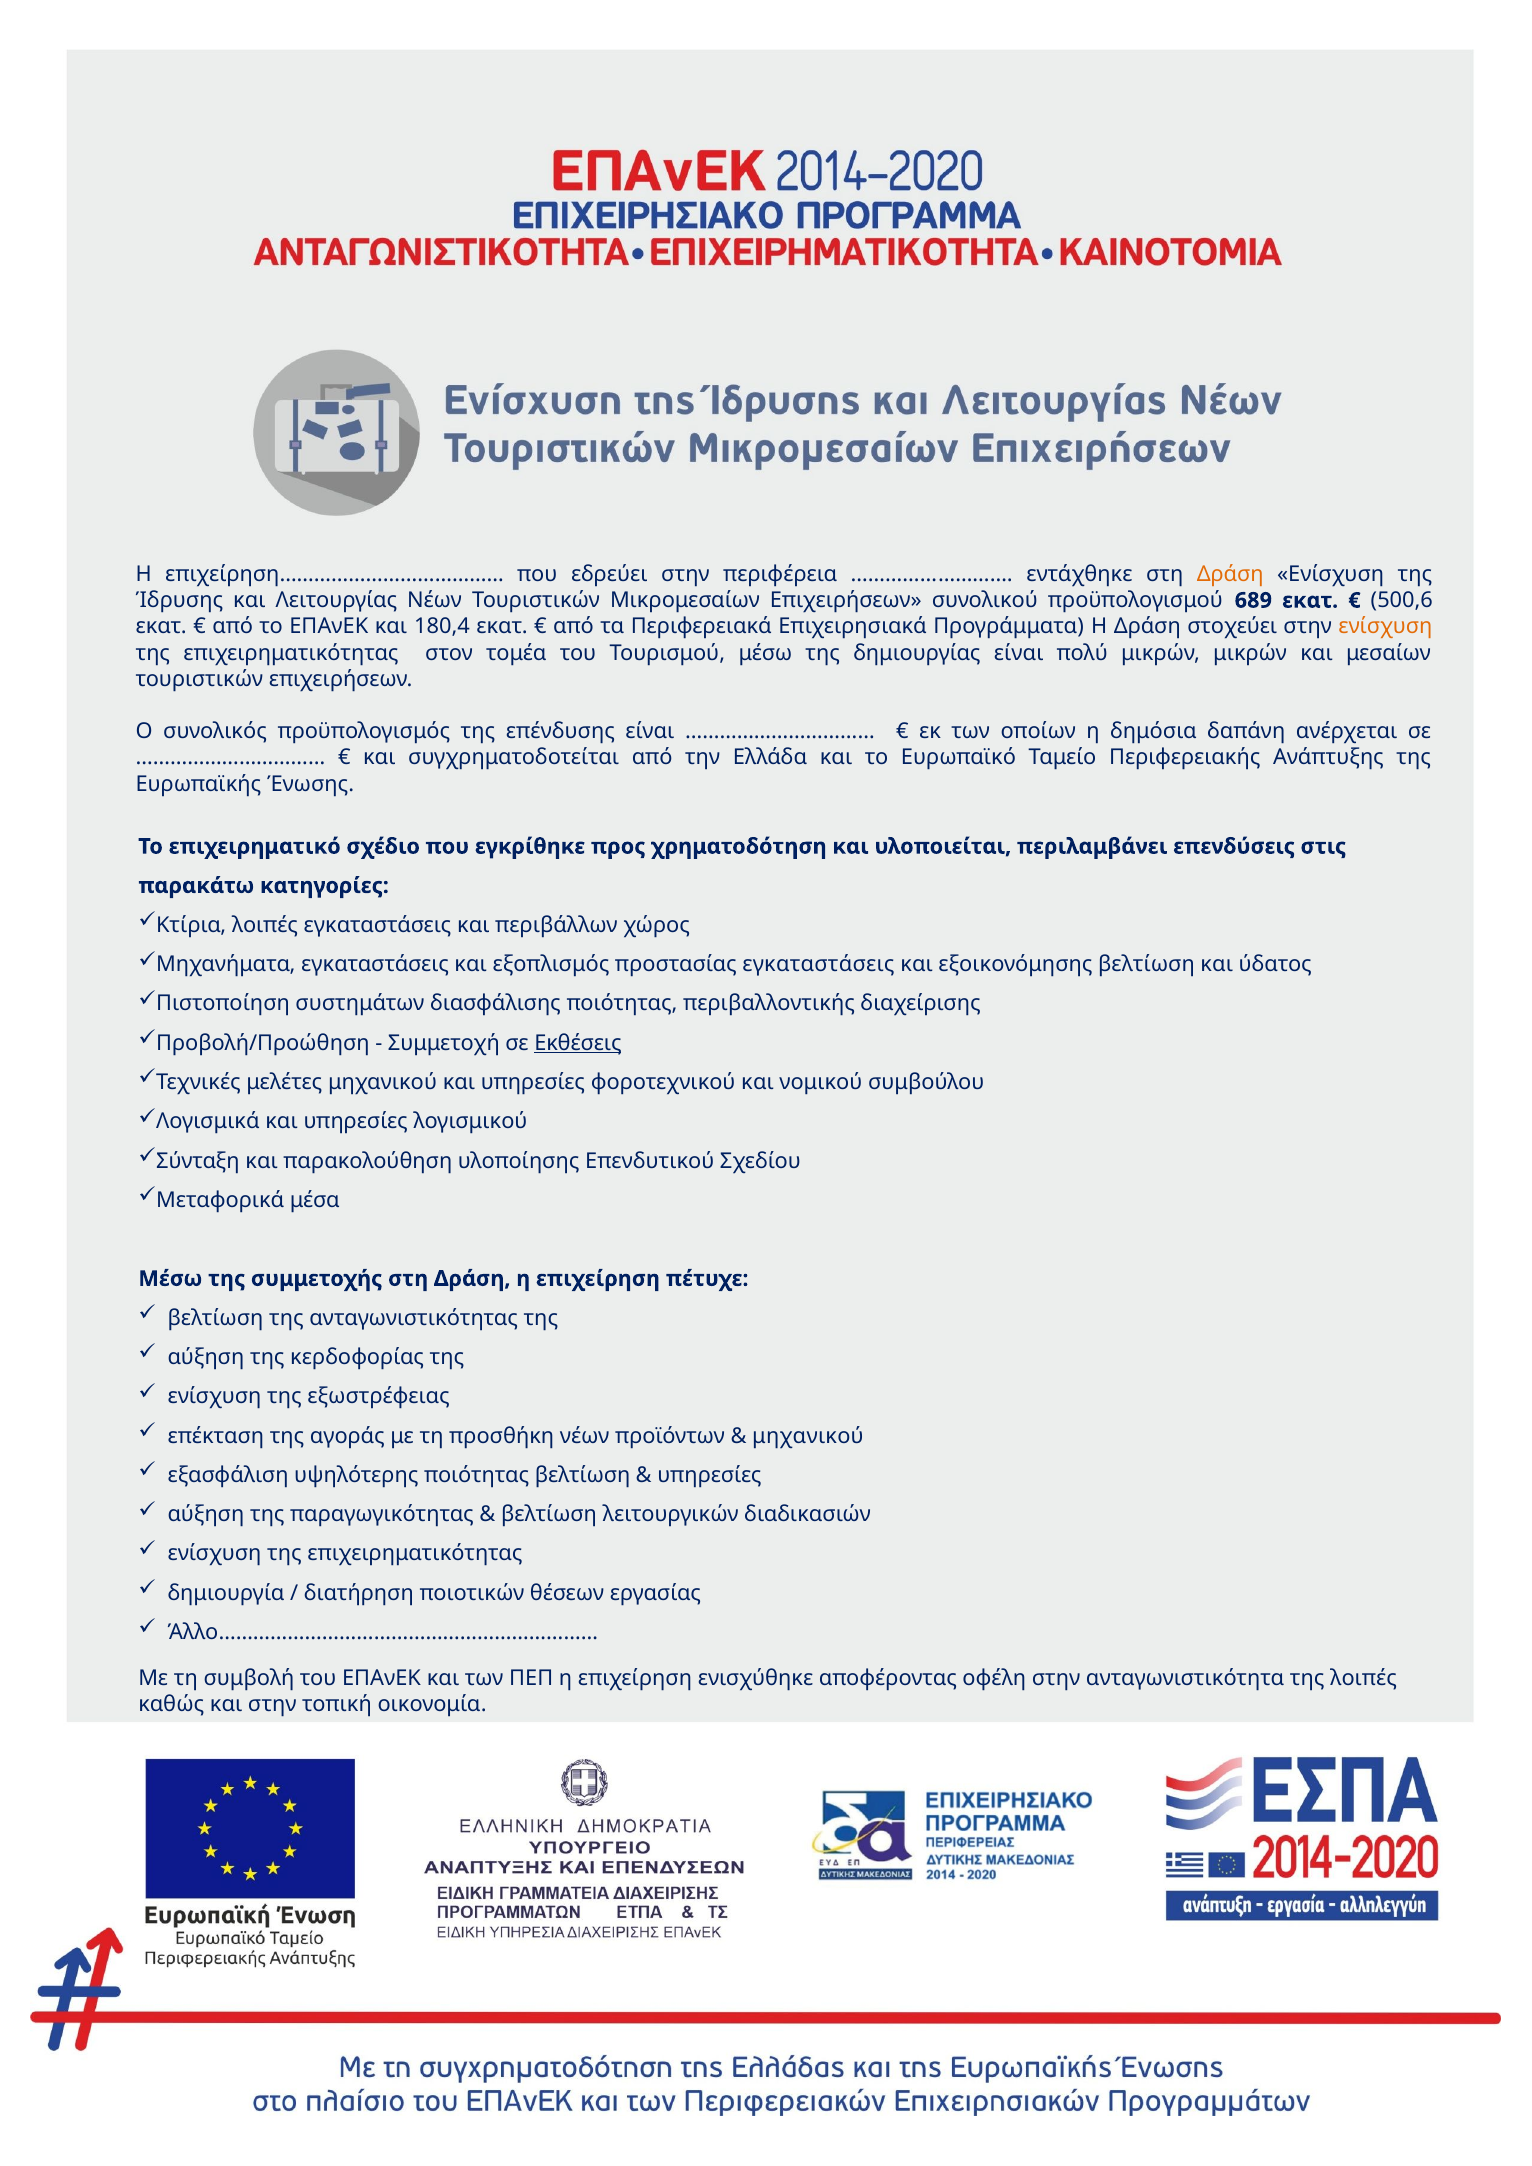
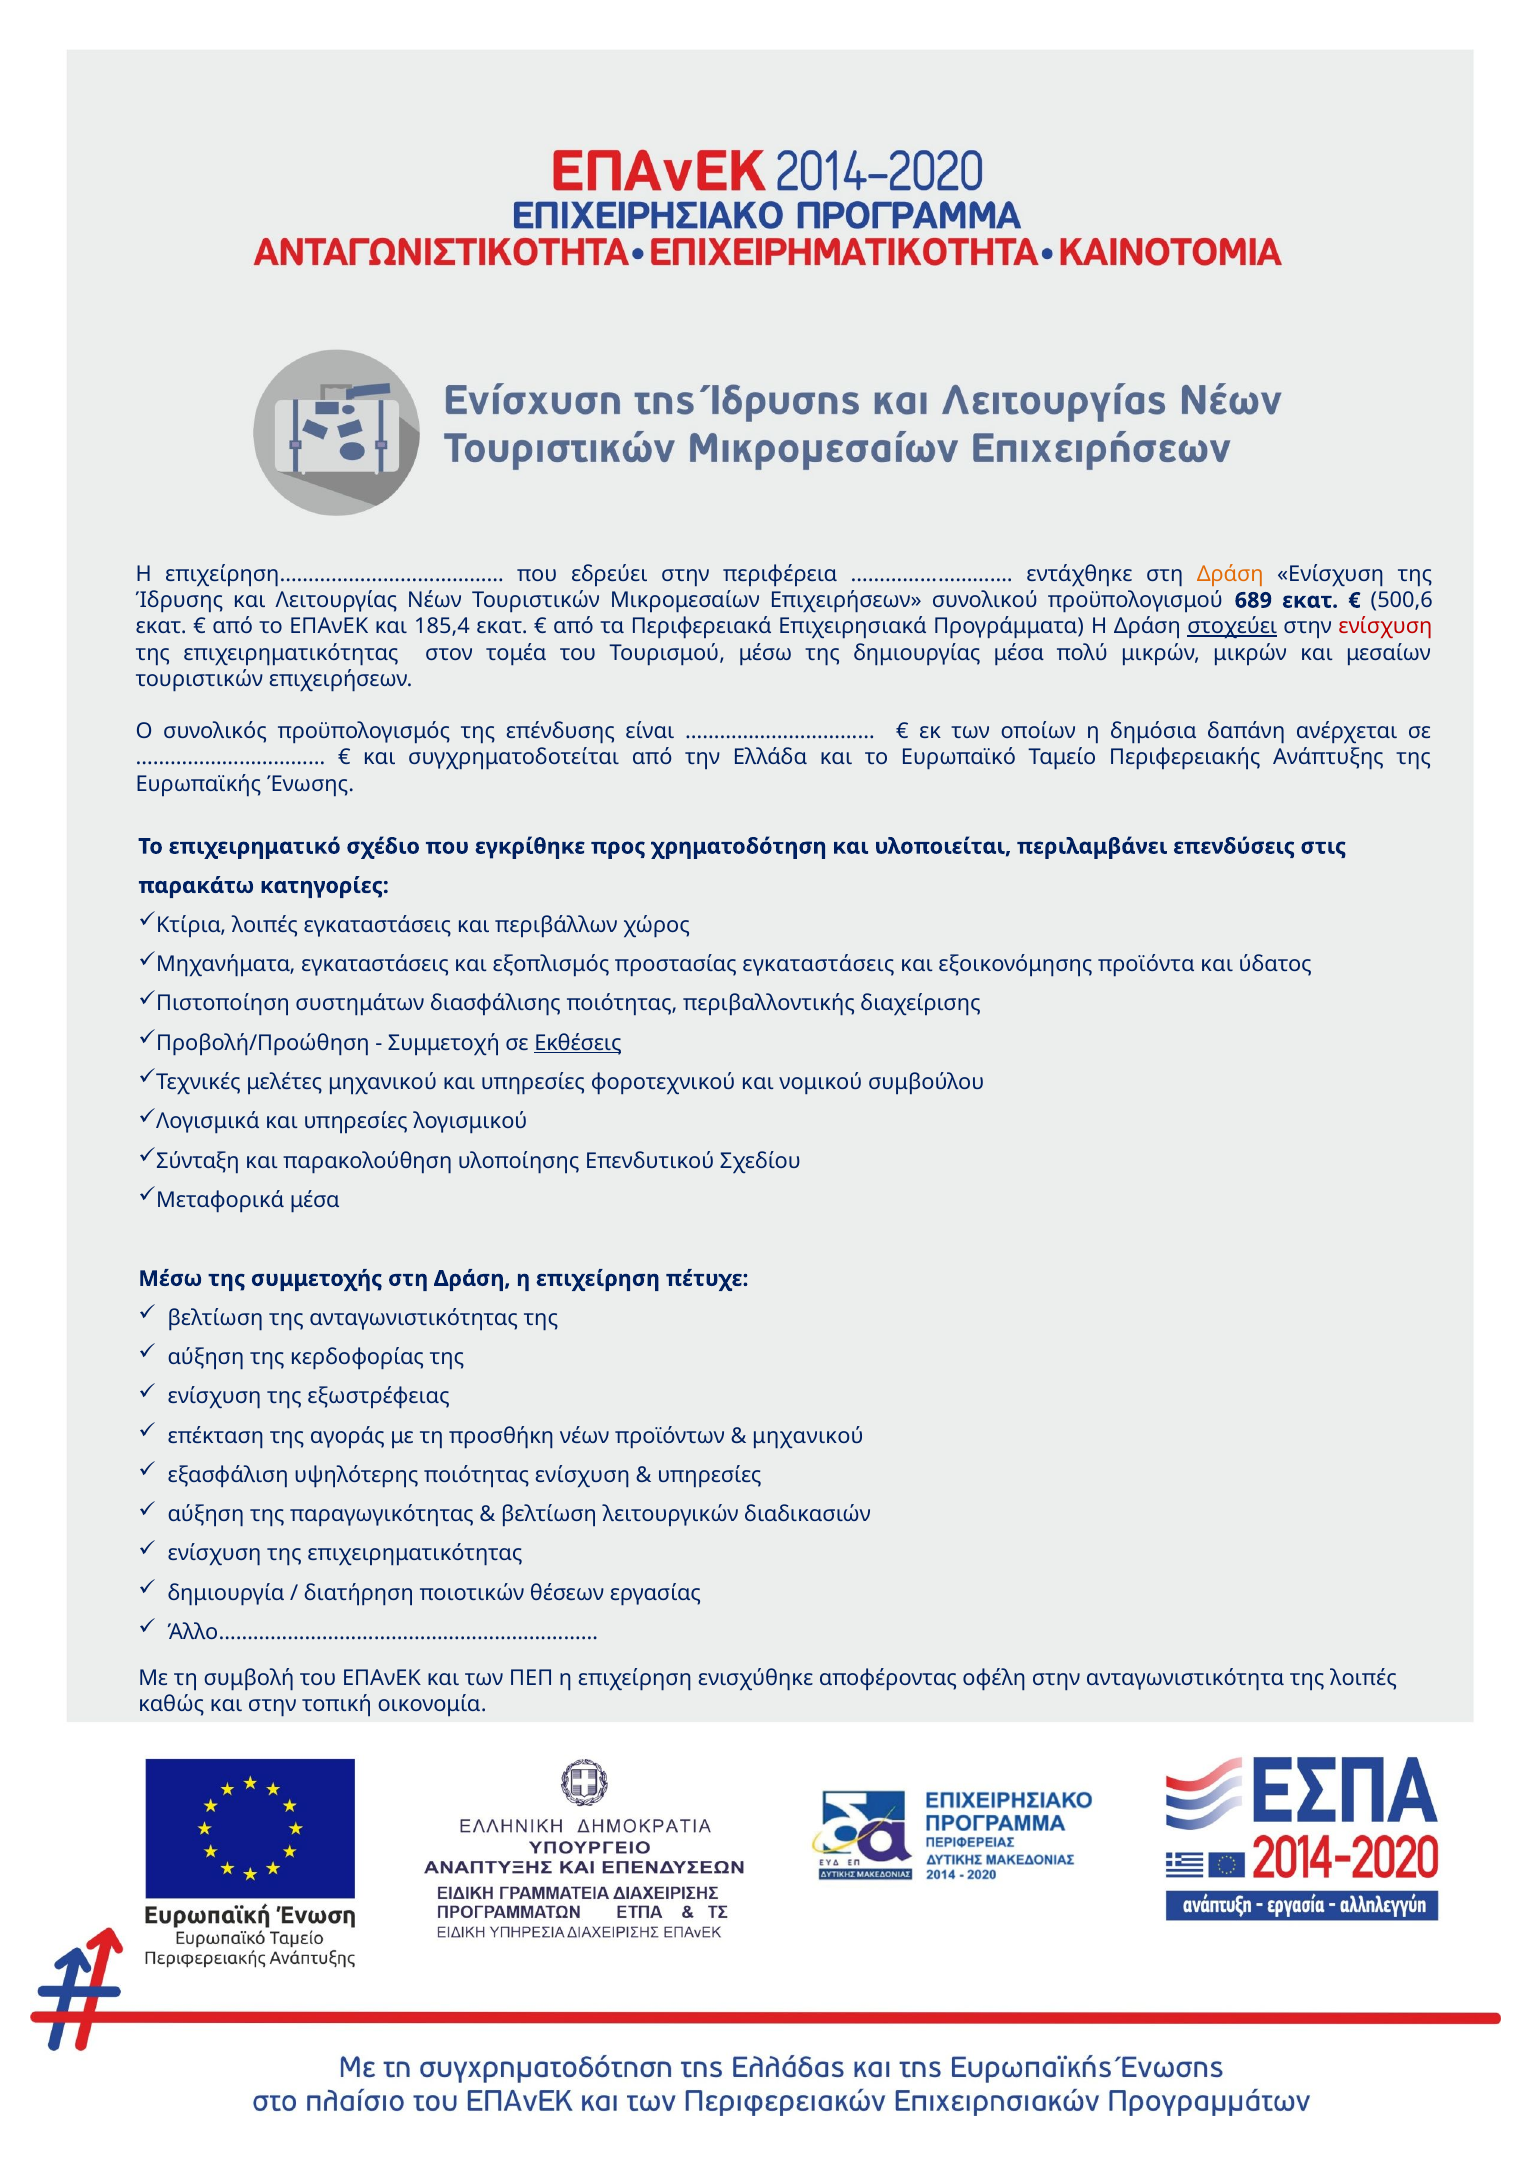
180,4: 180,4 -> 185,4
στοχεύει underline: none -> present
ενίσχυση at (1385, 627) colour: orange -> red
δημιουργίας είναι: είναι -> μέσα
εξοικονόμησης βελτίωση: βελτίωση -> προϊόντα
ποιότητας βελτίωση: βελτίωση -> ενίσχυση
